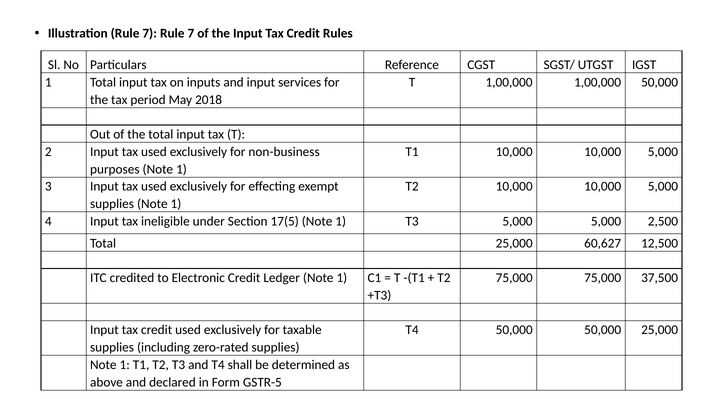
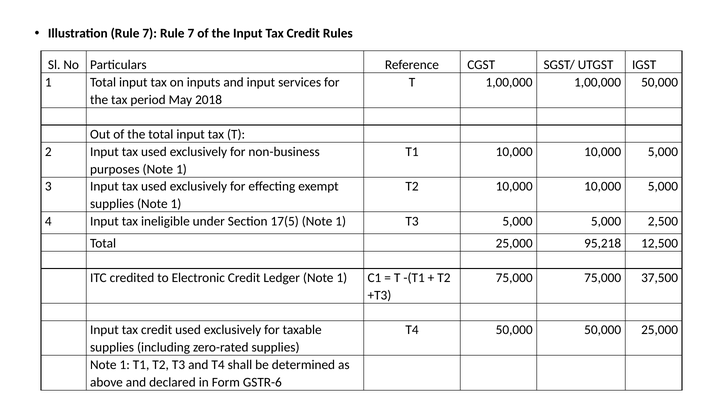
60,627: 60,627 -> 95,218
GSTR-5: GSTR-5 -> GSTR-6
